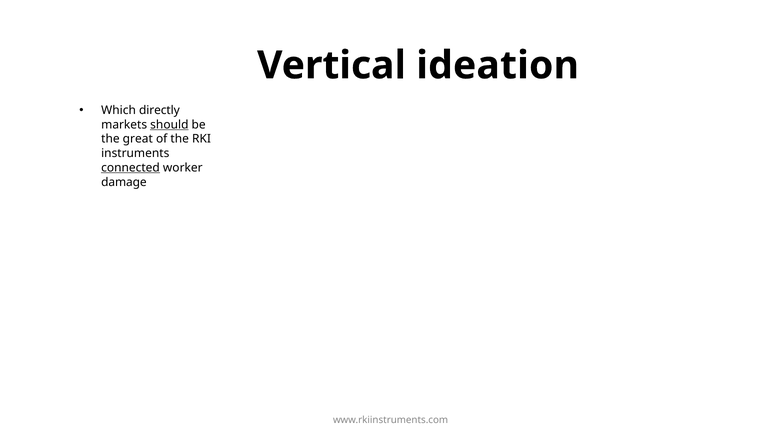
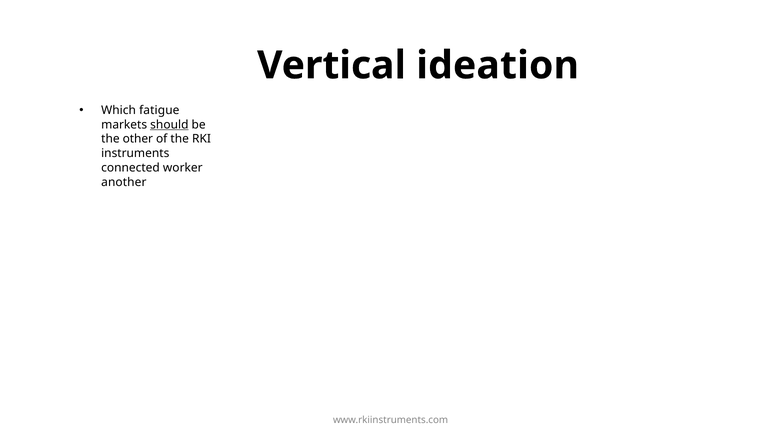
directly: directly -> fatigue
great: great -> other
connected underline: present -> none
damage: damage -> another
